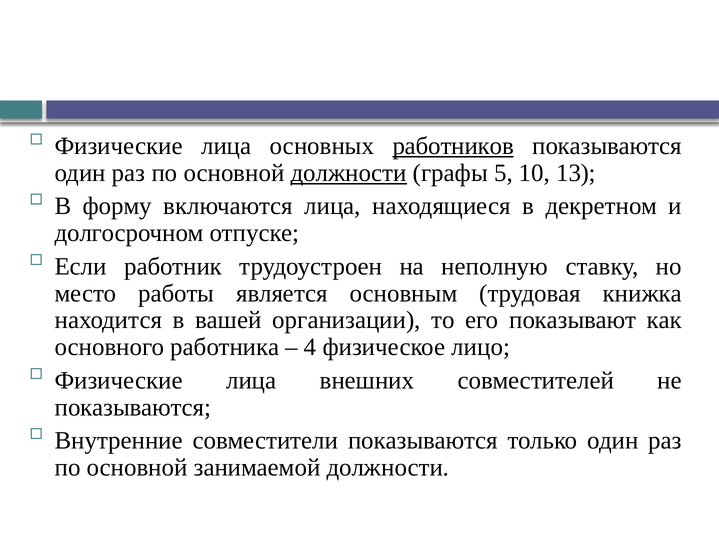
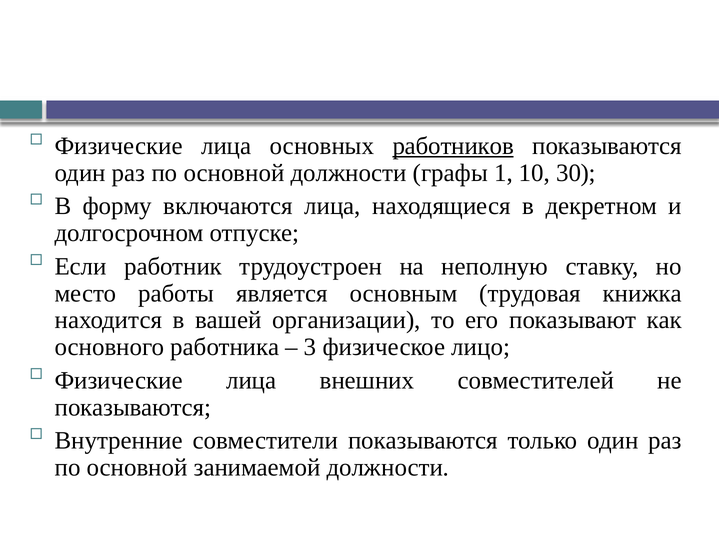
должности at (349, 173) underline: present -> none
5: 5 -> 1
13: 13 -> 30
4: 4 -> 3
